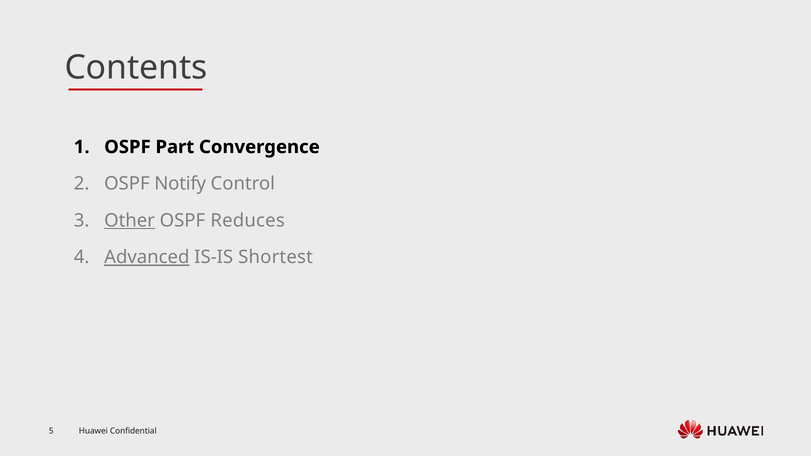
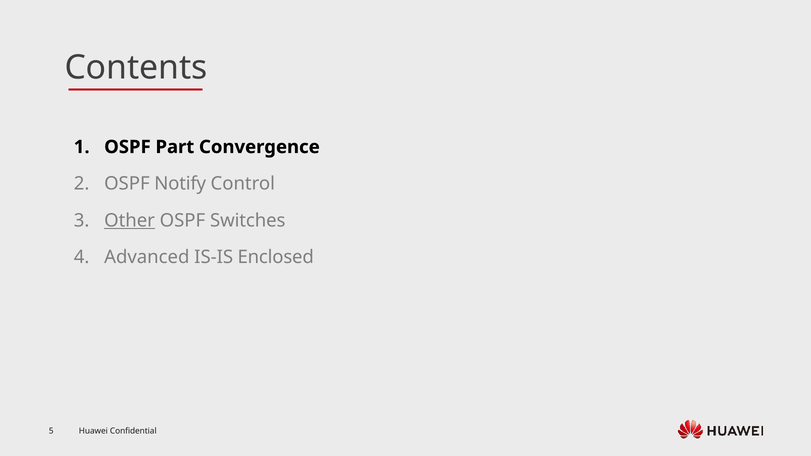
Reduces: Reduces -> Switches
Advanced underline: present -> none
Shortest: Shortest -> Enclosed
